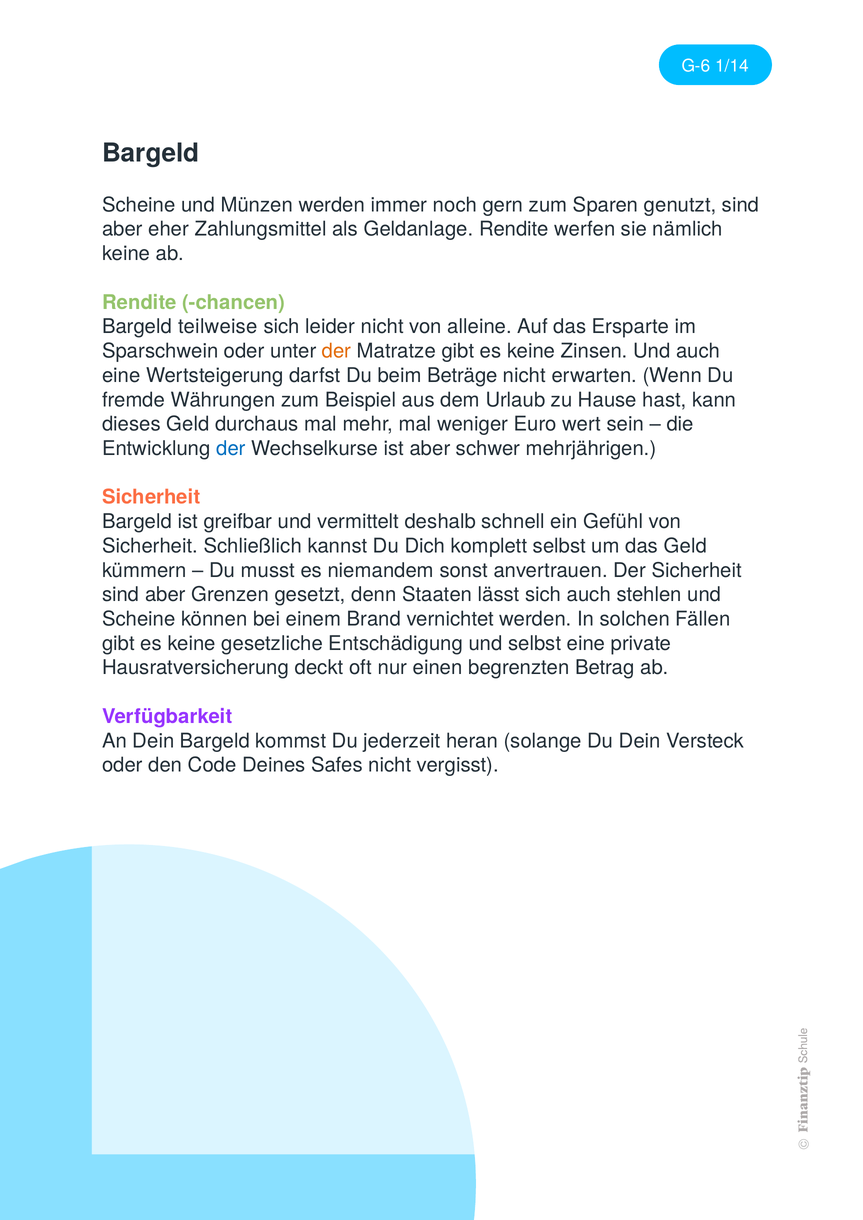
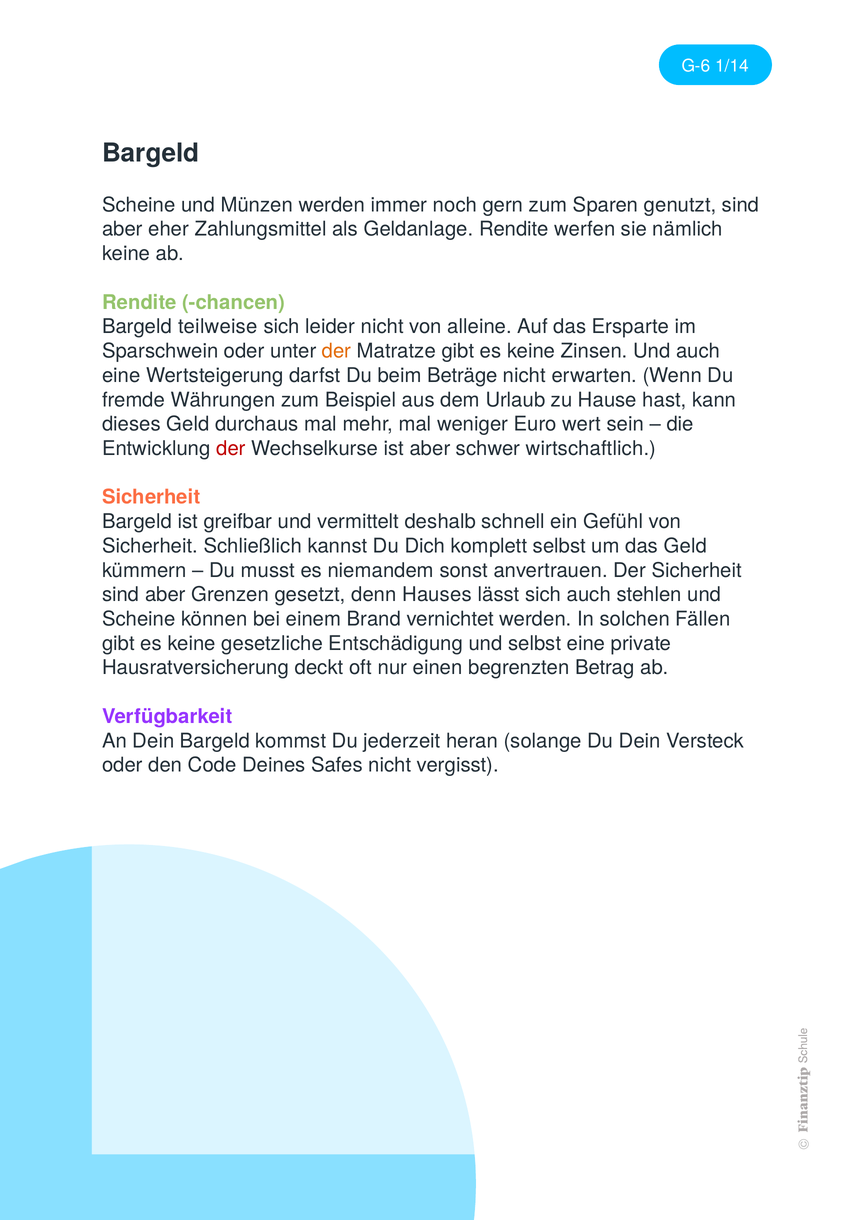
der at (231, 449) colour: blue -> red
mehrjährigen: mehrjährigen -> wirtschaftlich
Staaten: Staaten -> Hauses
